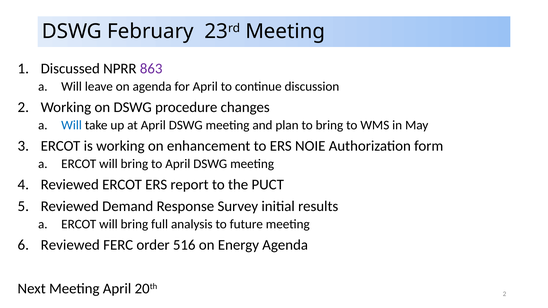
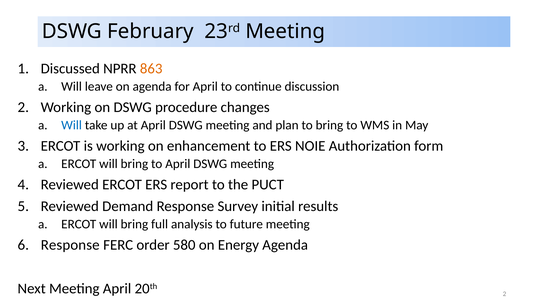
863 colour: purple -> orange
Reviewed at (70, 245): Reviewed -> Response
516: 516 -> 580
